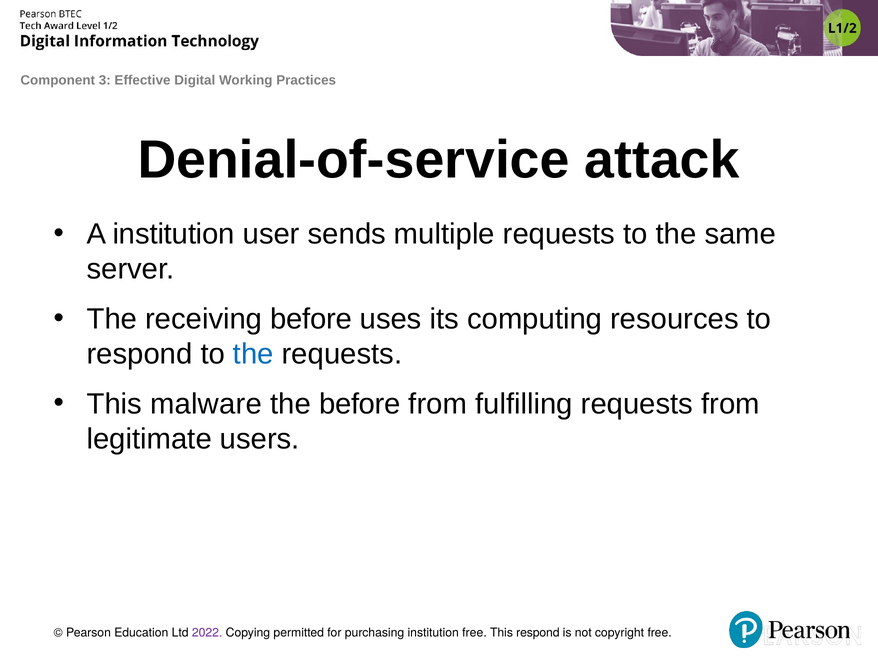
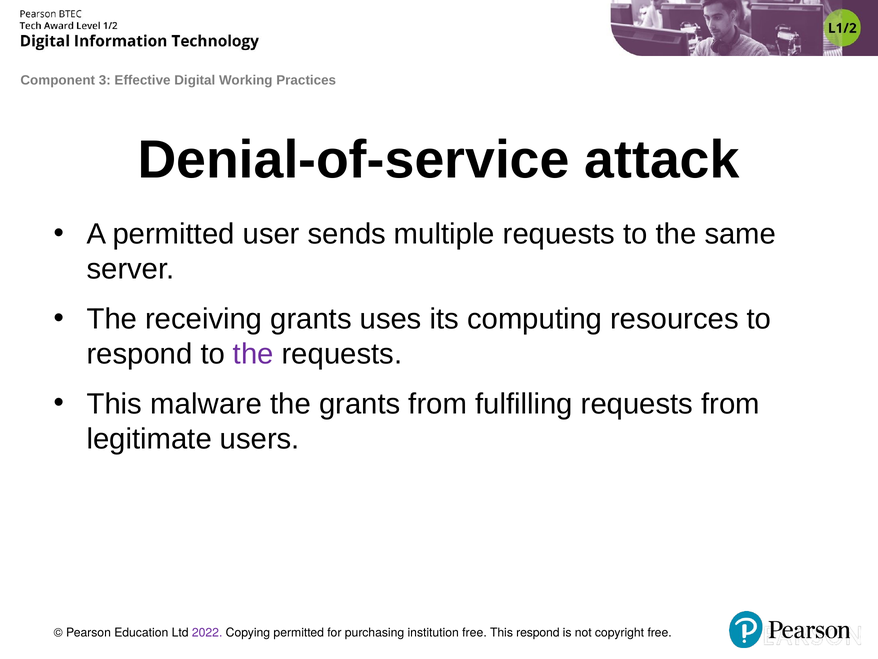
A institution: institution -> permitted
receiving before: before -> grants
the at (253, 354) colour: blue -> purple
the before: before -> grants
